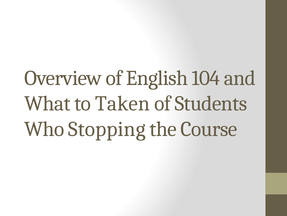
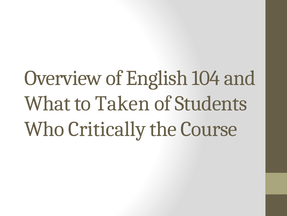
Stopping: Stopping -> Critically
